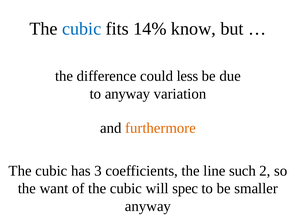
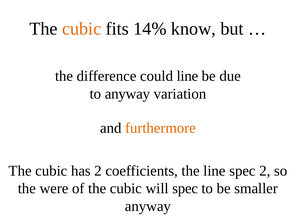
cubic at (82, 29) colour: blue -> orange
could less: less -> line
has 3: 3 -> 2
line such: such -> spec
want: want -> were
